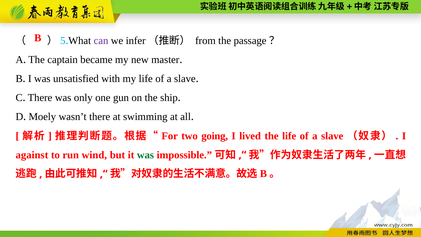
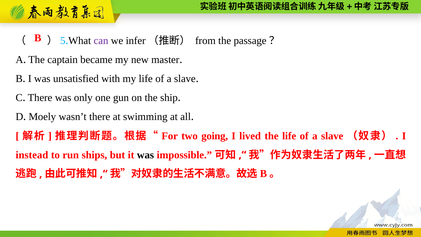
against: against -> instead
wind: wind -> ships
was at (145, 155) colour: green -> black
